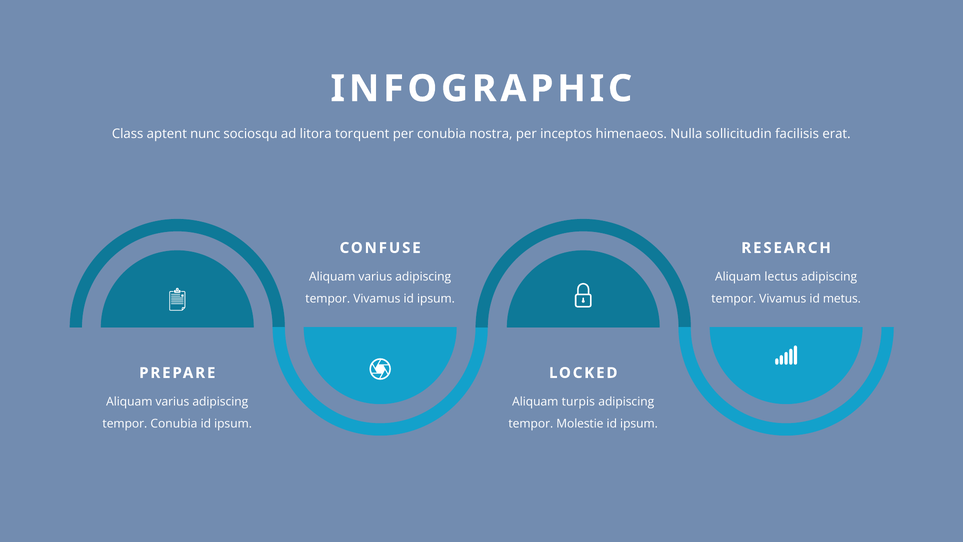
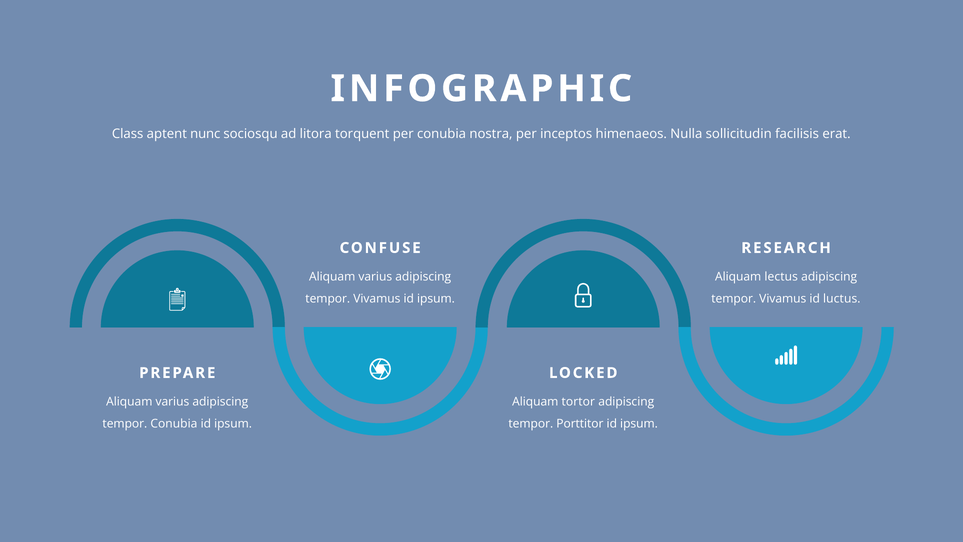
metus: metus -> luctus
turpis: turpis -> tortor
Molestie: Molestie -> Porttitor
